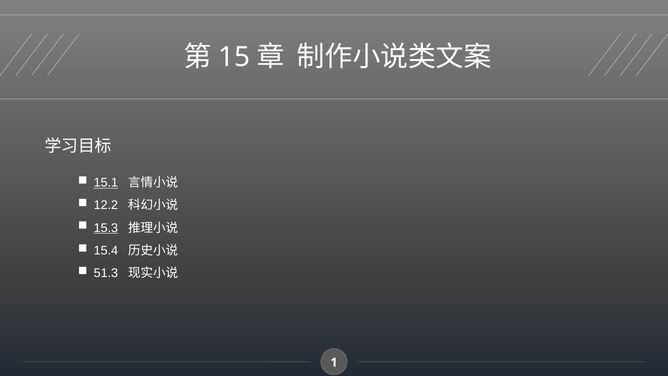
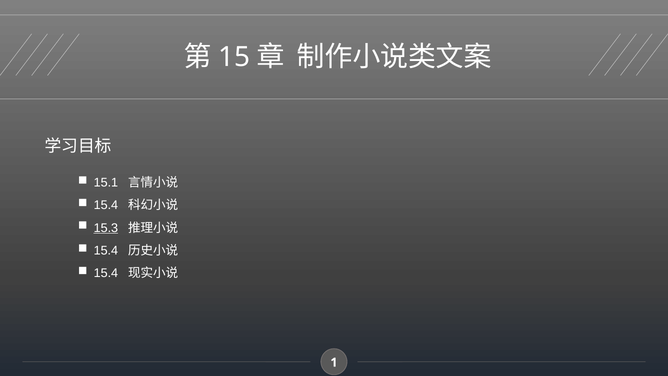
15.1 underline: present -> none
12.2 at (106, 205): 12.2 -> 15.4
51.3 at (106, 273): 51.3 -> 15.4
